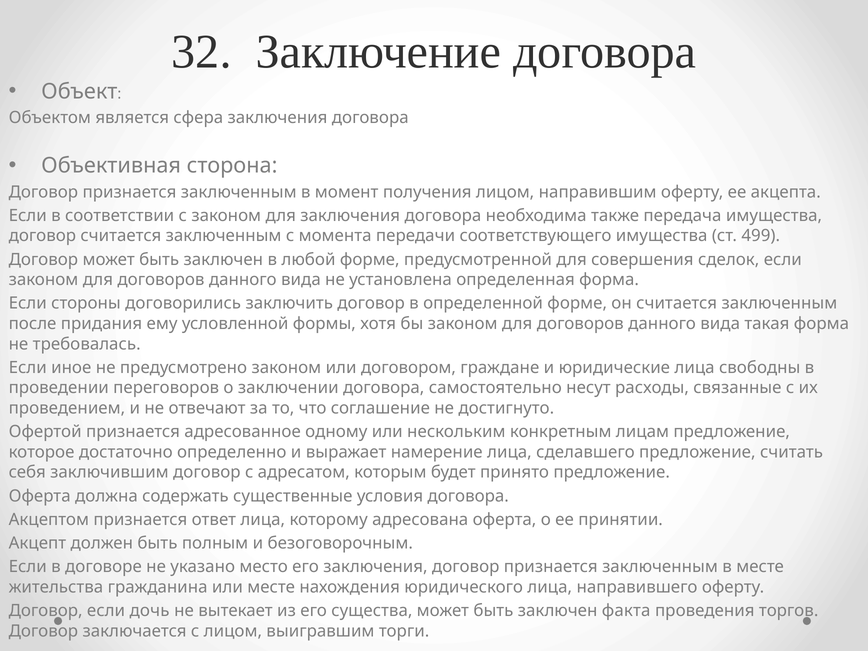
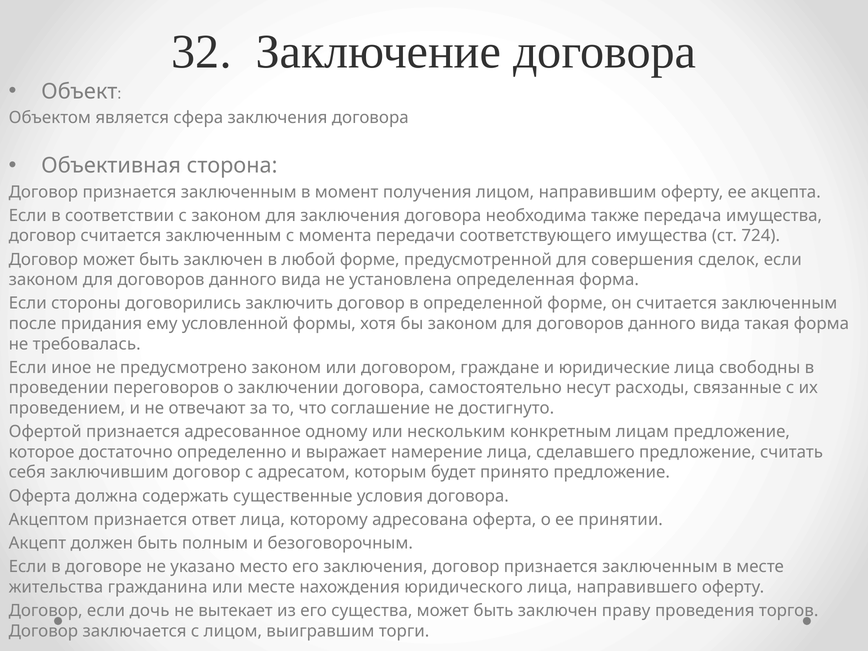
499: 499 -> 724
факта: факта -> праву
